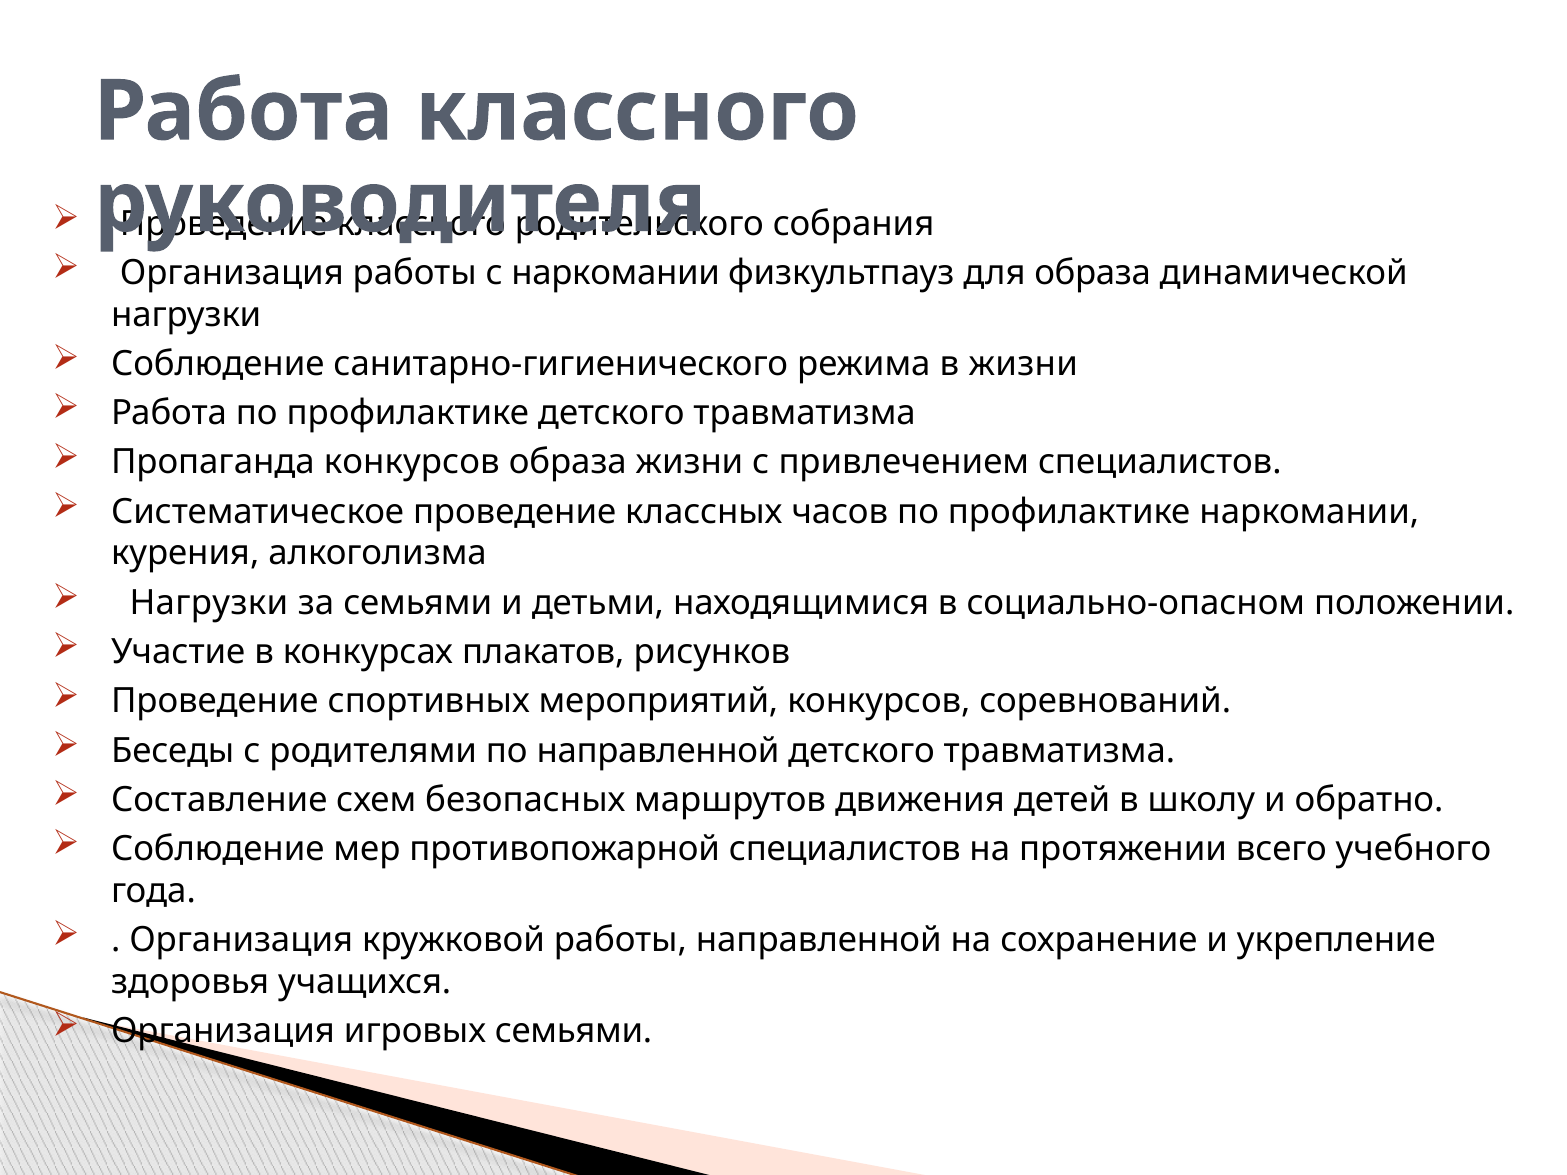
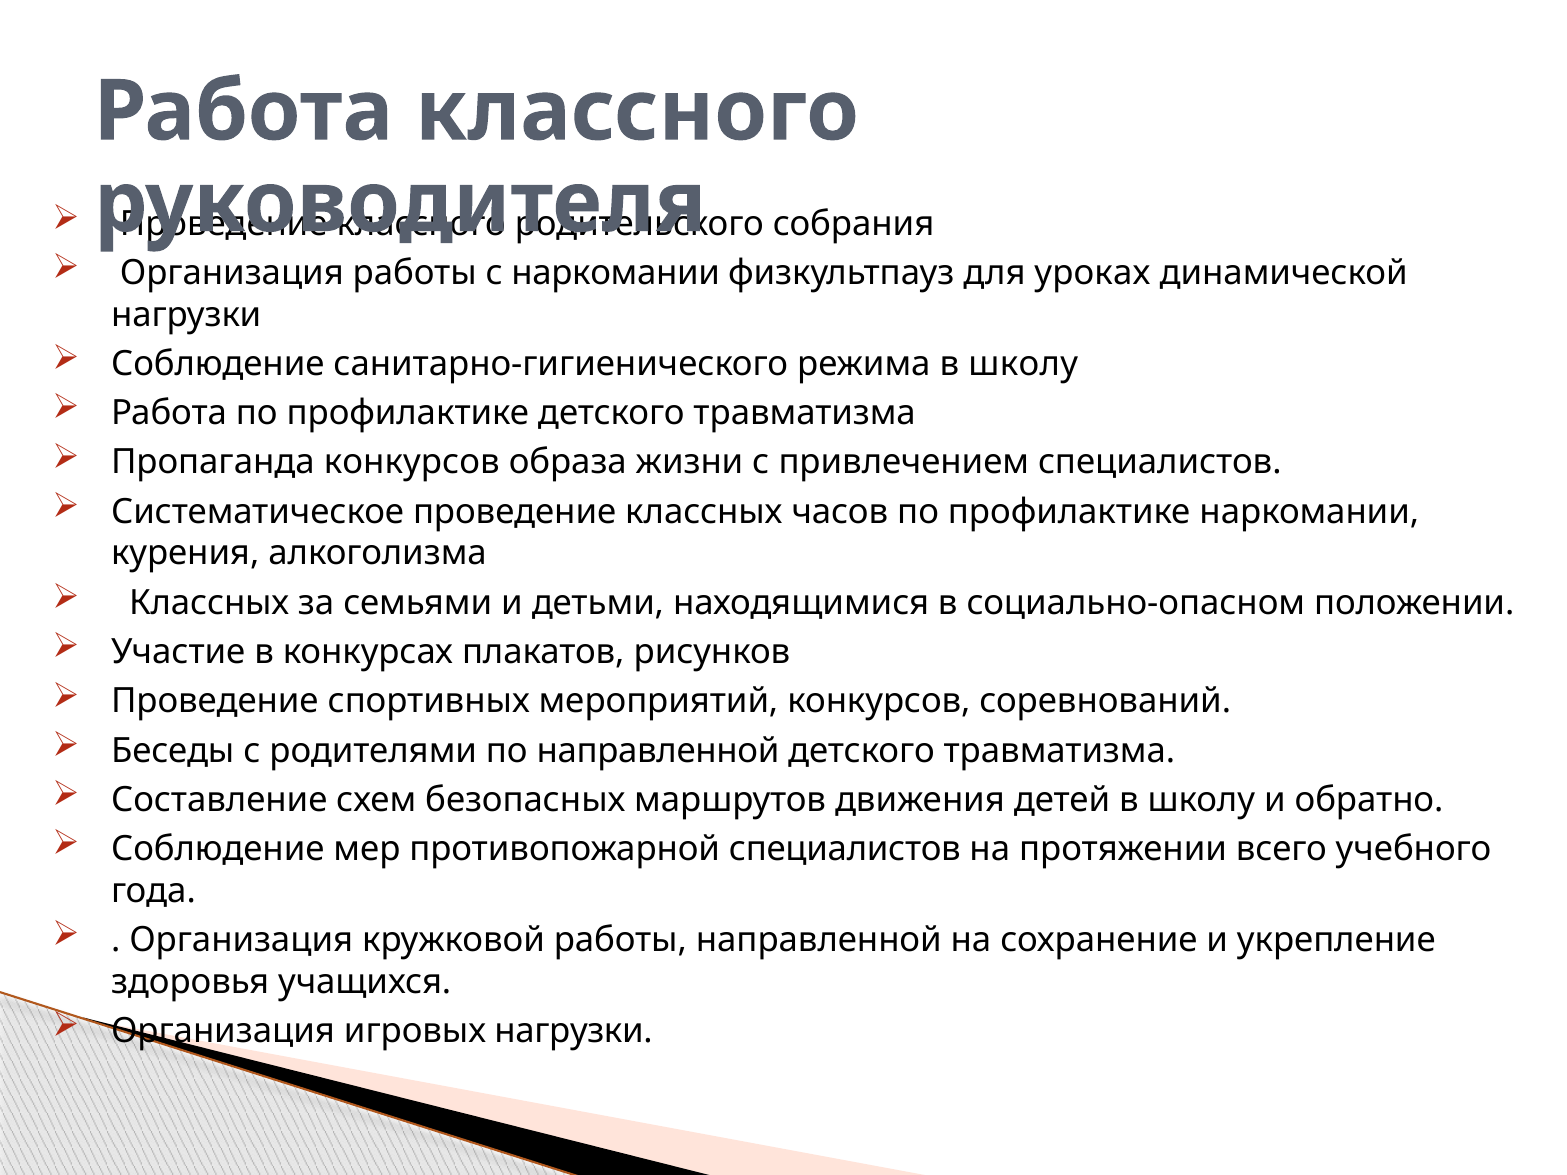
для образа: образа -> уроках
режима в жизни: жизни -> школу
Нагрузки at (209, 603): Нагрузки -> Классных
игровых семьями: семьями -> нагрузки
